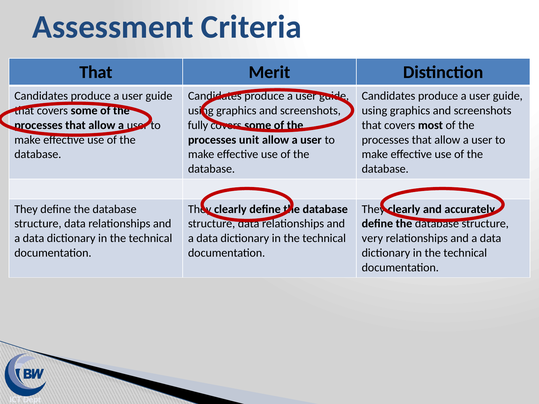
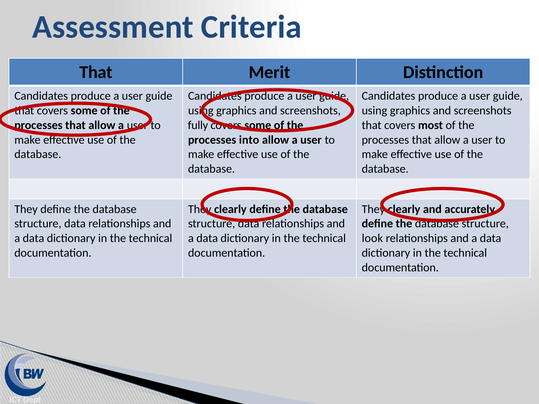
unit: unit -> into
very: very -> look
